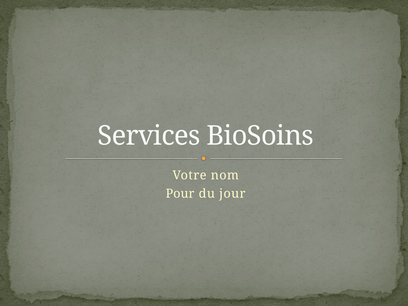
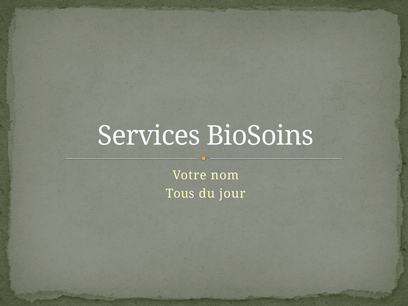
Pour: Pour -> Tous
